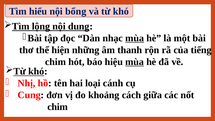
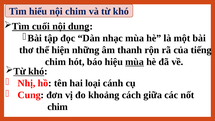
nội bổng: bổng -> chim
lộng: lộng -> cuối
mùa at (135, 38) underline: present -> none
